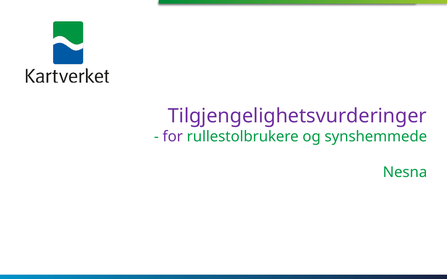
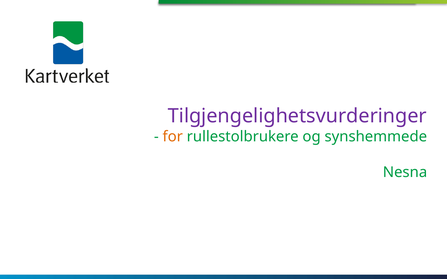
for colour: purple -> orange
